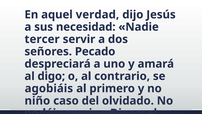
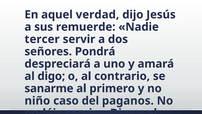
necesidad: necesidad -> remuerde
Pecado: Pecado -> Pondrá
agobiáis: agobiáis -> sanarme
olvidado: olvidado -> paganos
